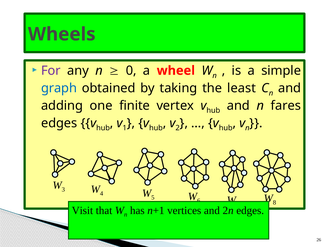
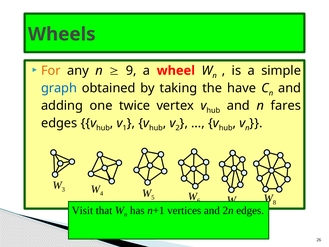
For colour: purple -> orange
0: 0 -> 9
least: least -> have
finite: finite -> twice
